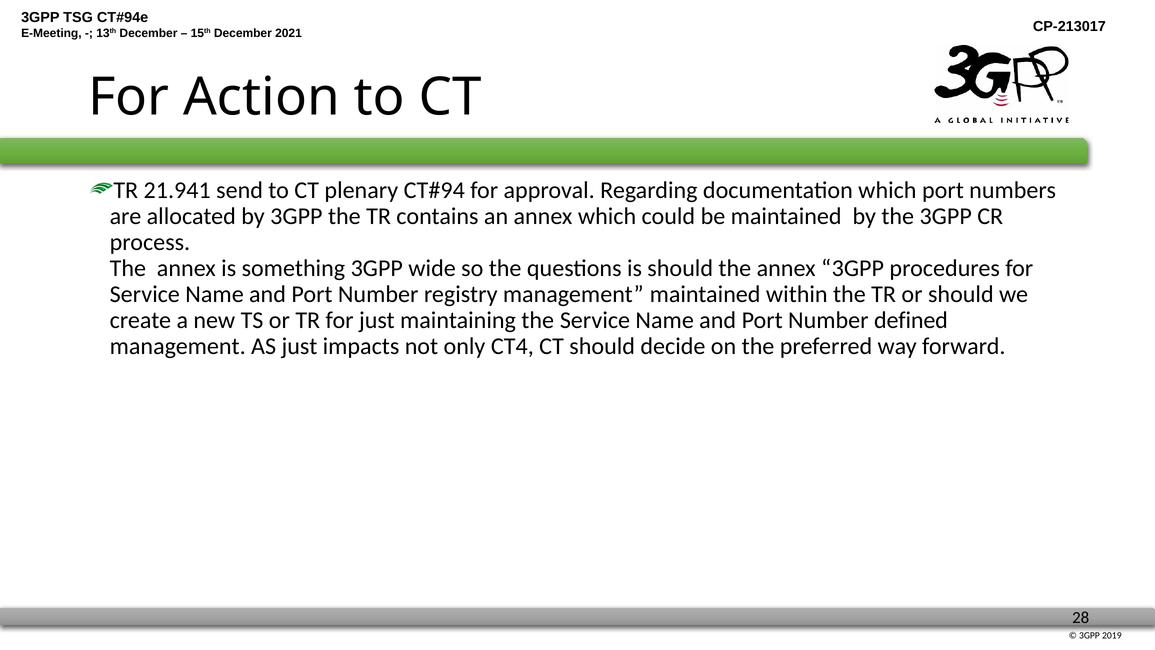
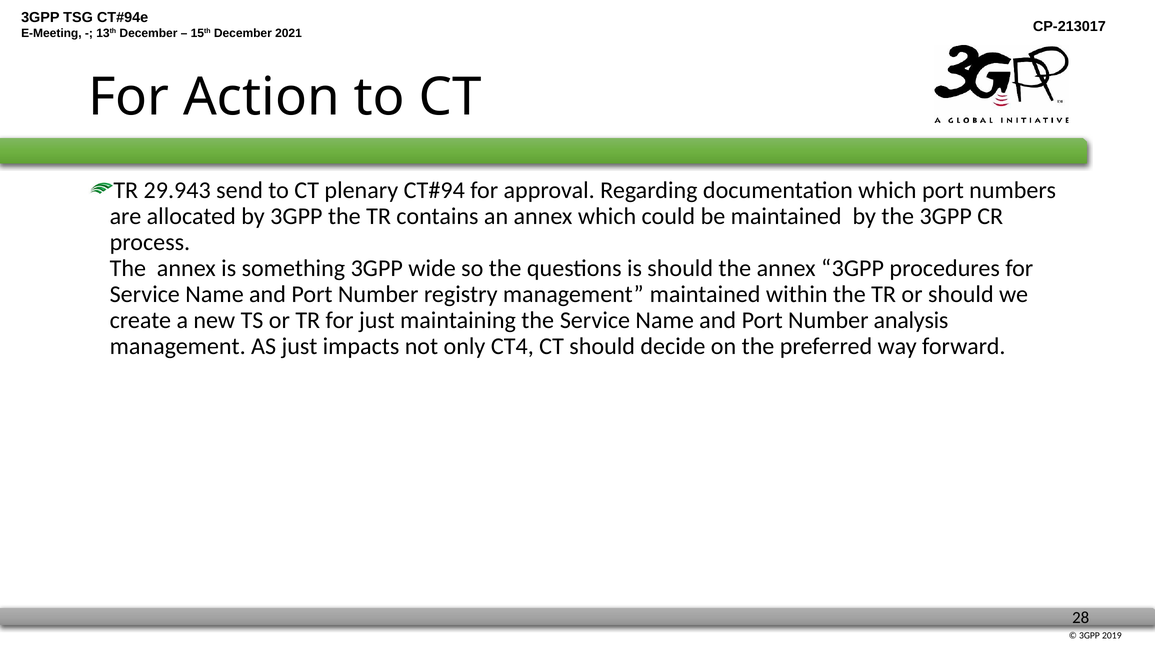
21.941: 21.941 -> 29.943
defined: defined -> analysis
